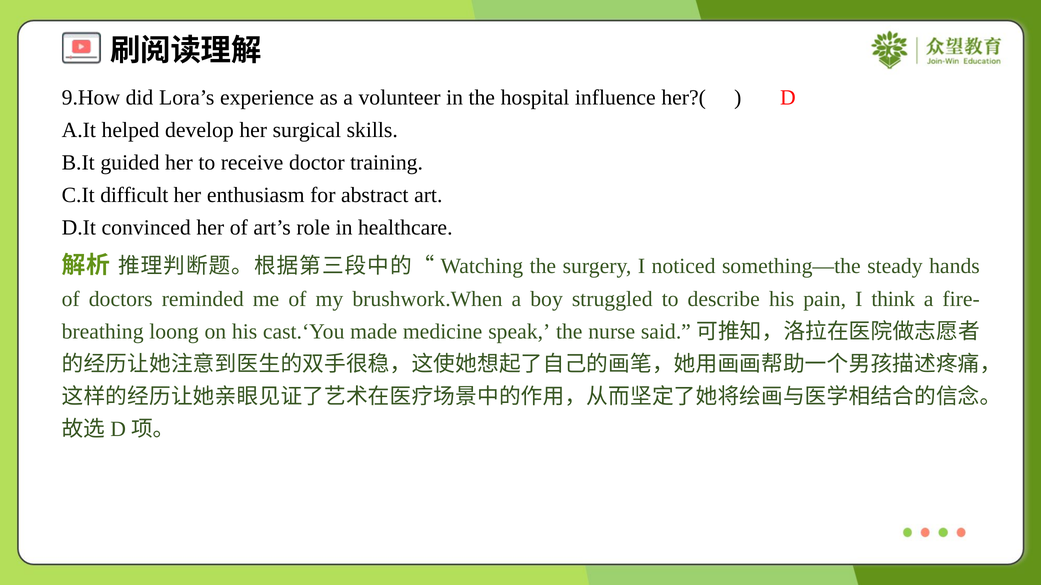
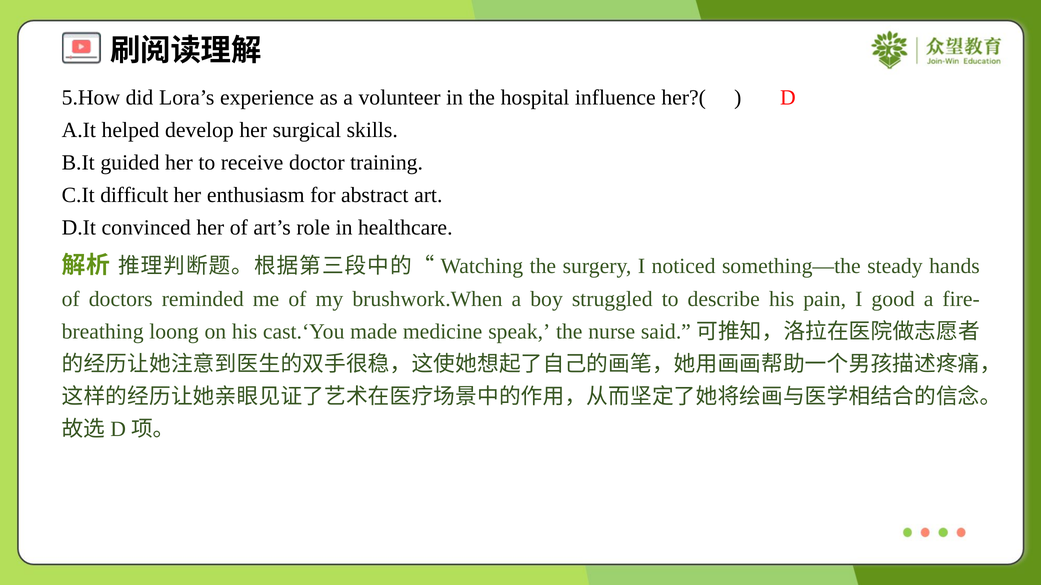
9.How: 9.How -> 5.How
think: think -> good
